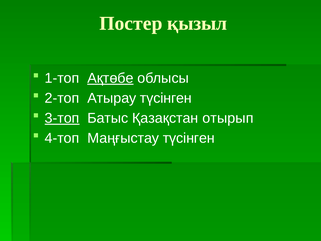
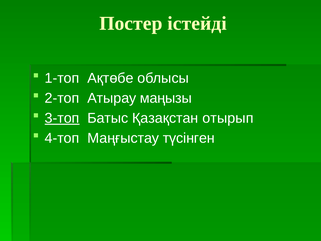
қызыл: қызыл -> істейді
Ақтөбе underline: present -> none
Атырау түсінген: түсінген -> маңызы
